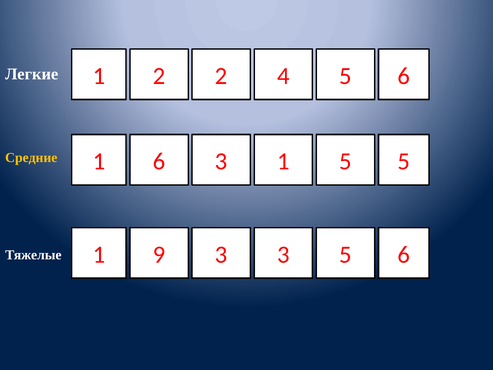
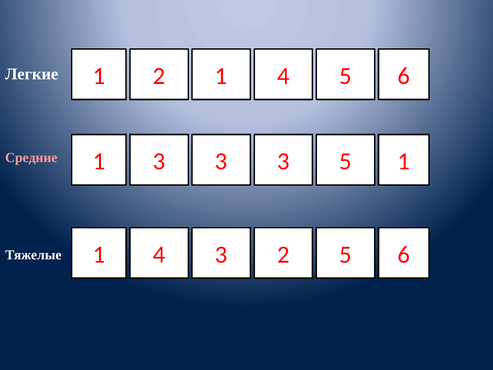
2 2: 2 -> 1
Средние colour: yellow -> pink
1 6: 6 -> 3
1 at (283, 161): 1 -> 3
5 5: 5 -> 1
9 at (159, 255): 9 -> 4
3 3: 3 -> 2
